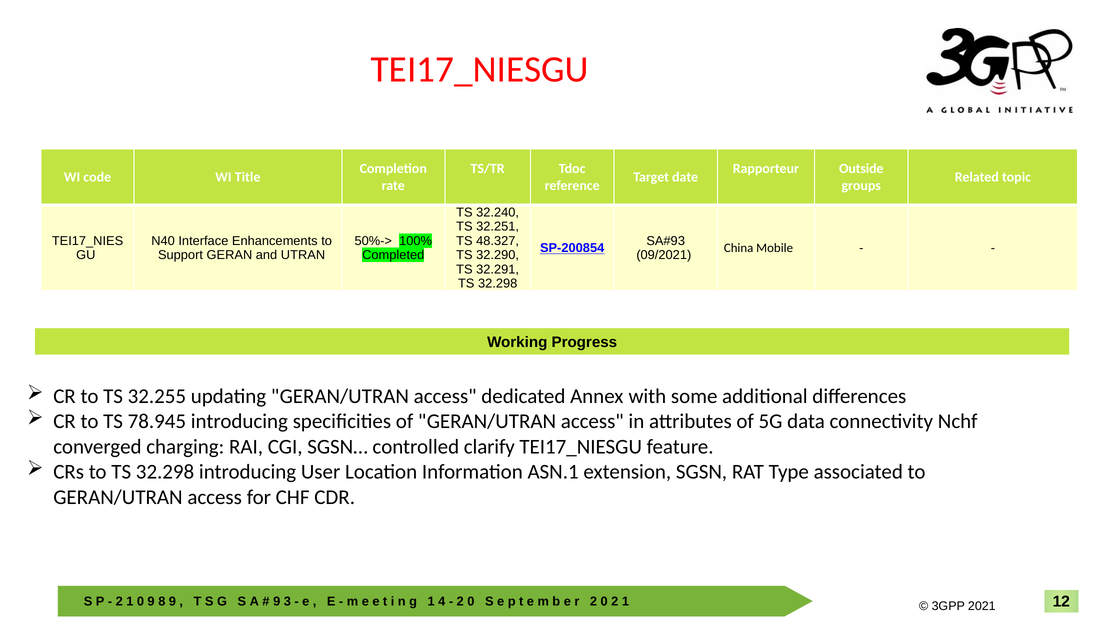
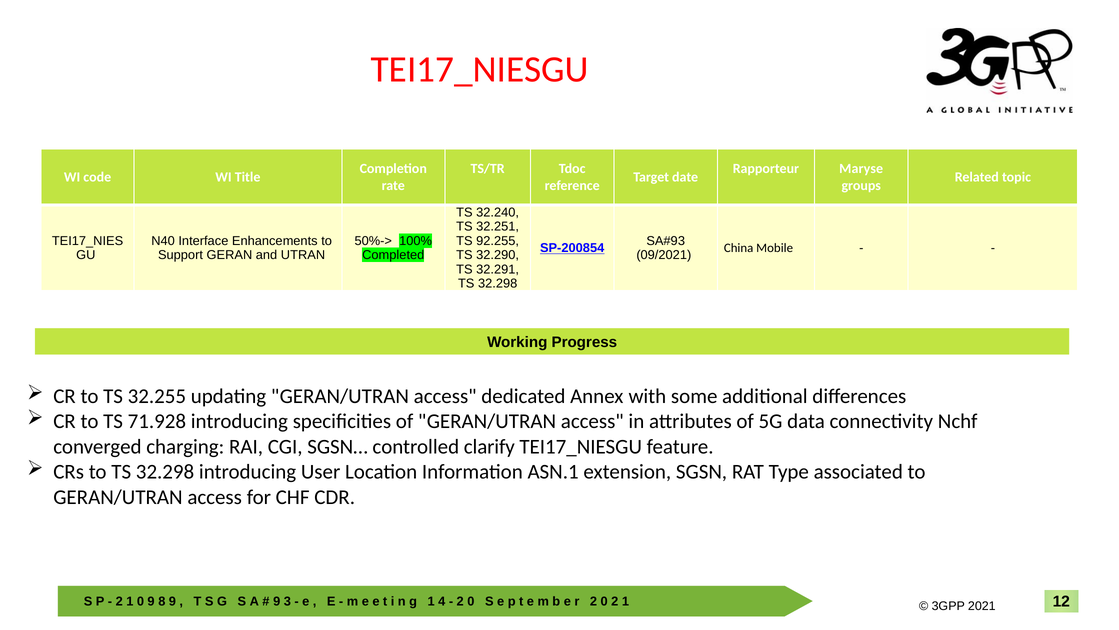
Outside: Outside -> Maryse
48.327: 48.327 -> 92.255
78.945: 78.945 -> 71.928
